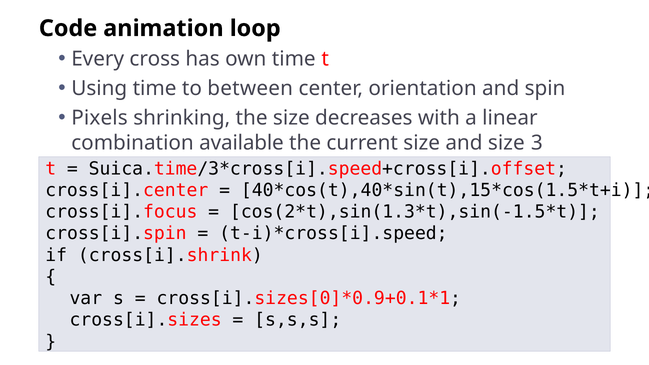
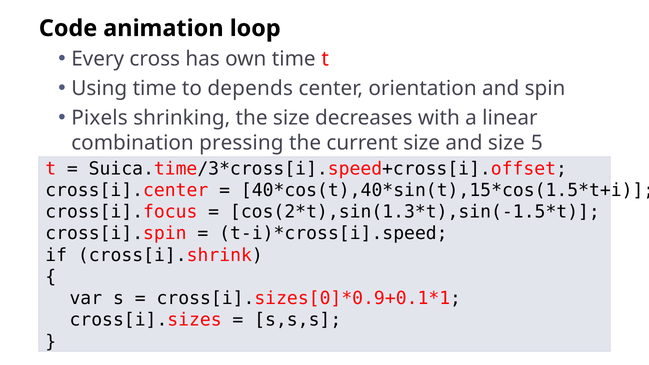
between: between -> depends
available: available -> pressing
3: 3 -> 5
